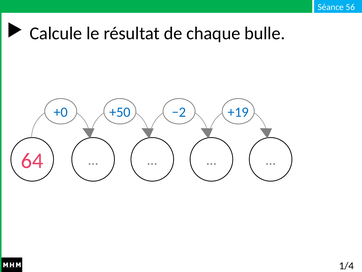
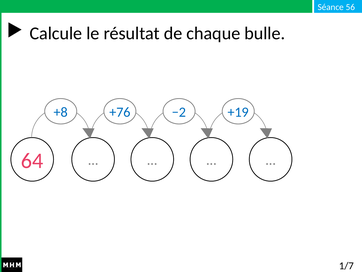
+0: +0 -> +8
+50: +50 -> +76
1/4: 1/4 -> 1/7
